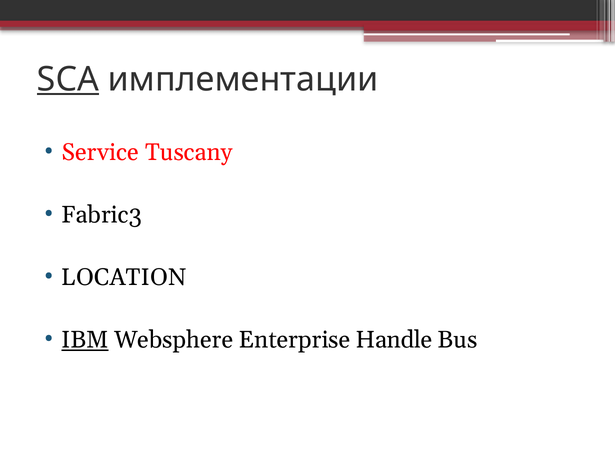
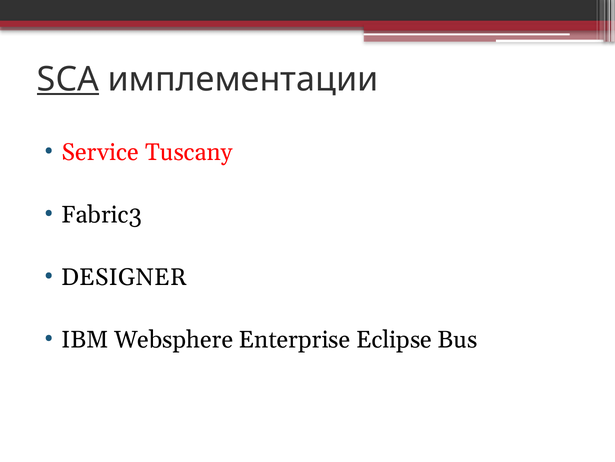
LOCATION: LOCATION -> DESIGNER
IBM underline: present -> none
Handle: Handle -> Eclipse
